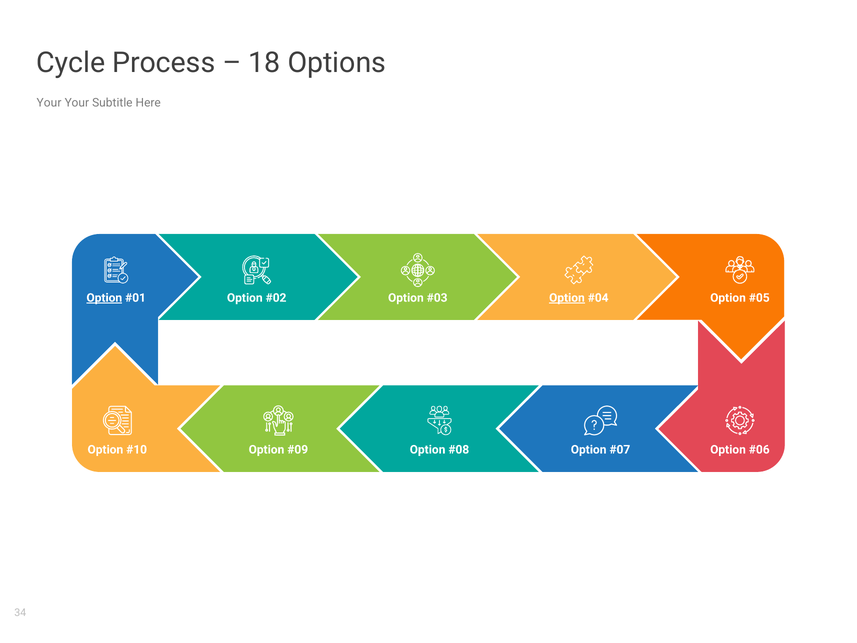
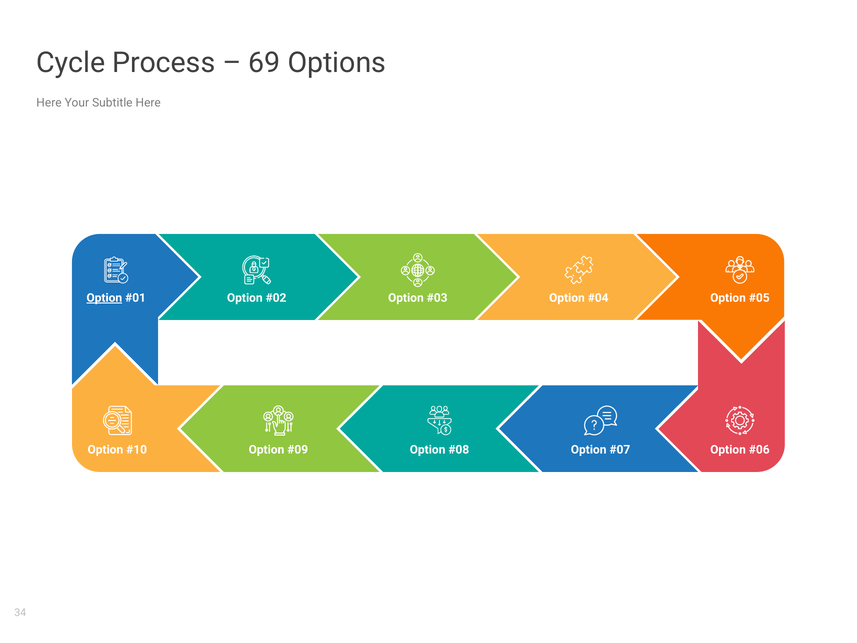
18: 18 -> 69
Your at (49, 103): Your -> Here
Option at (567, 298) underline: present -> none
